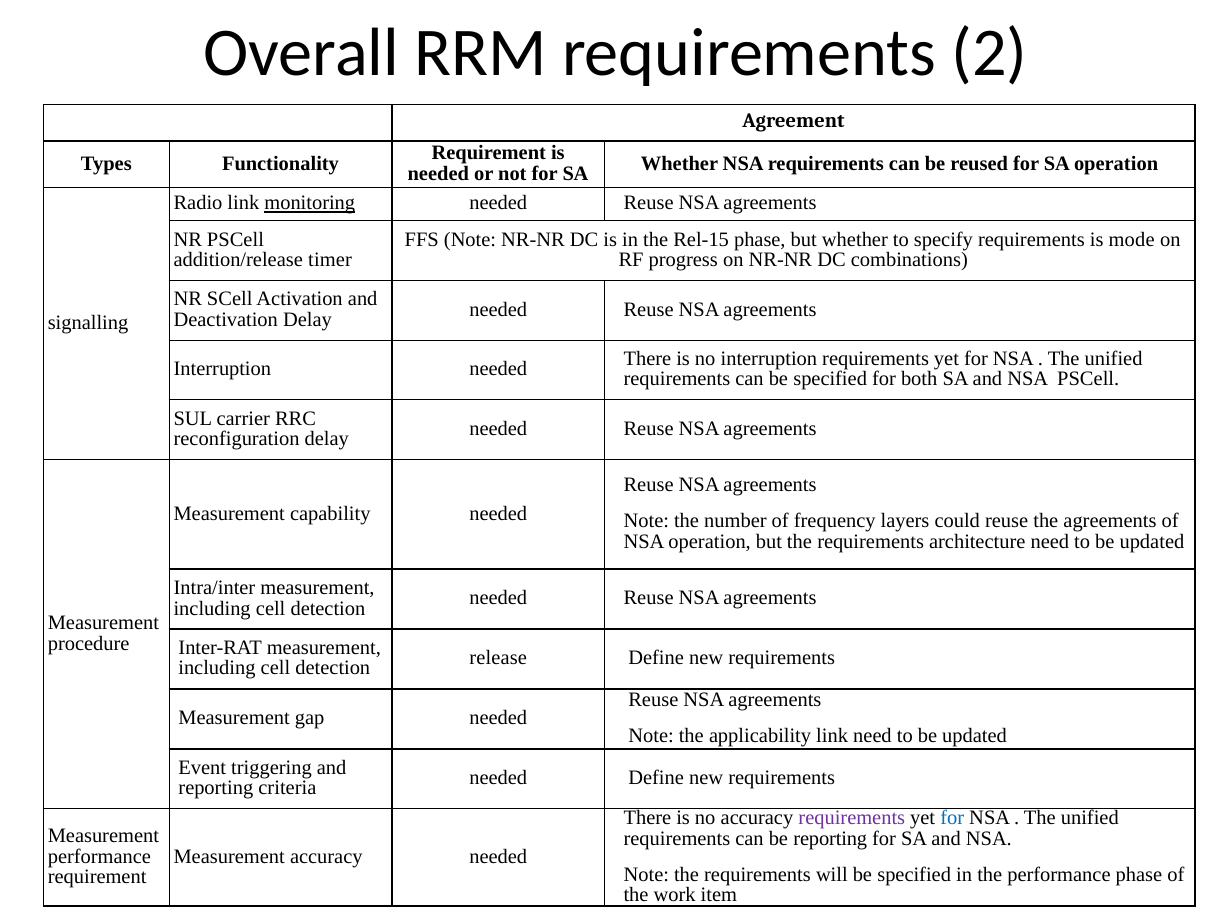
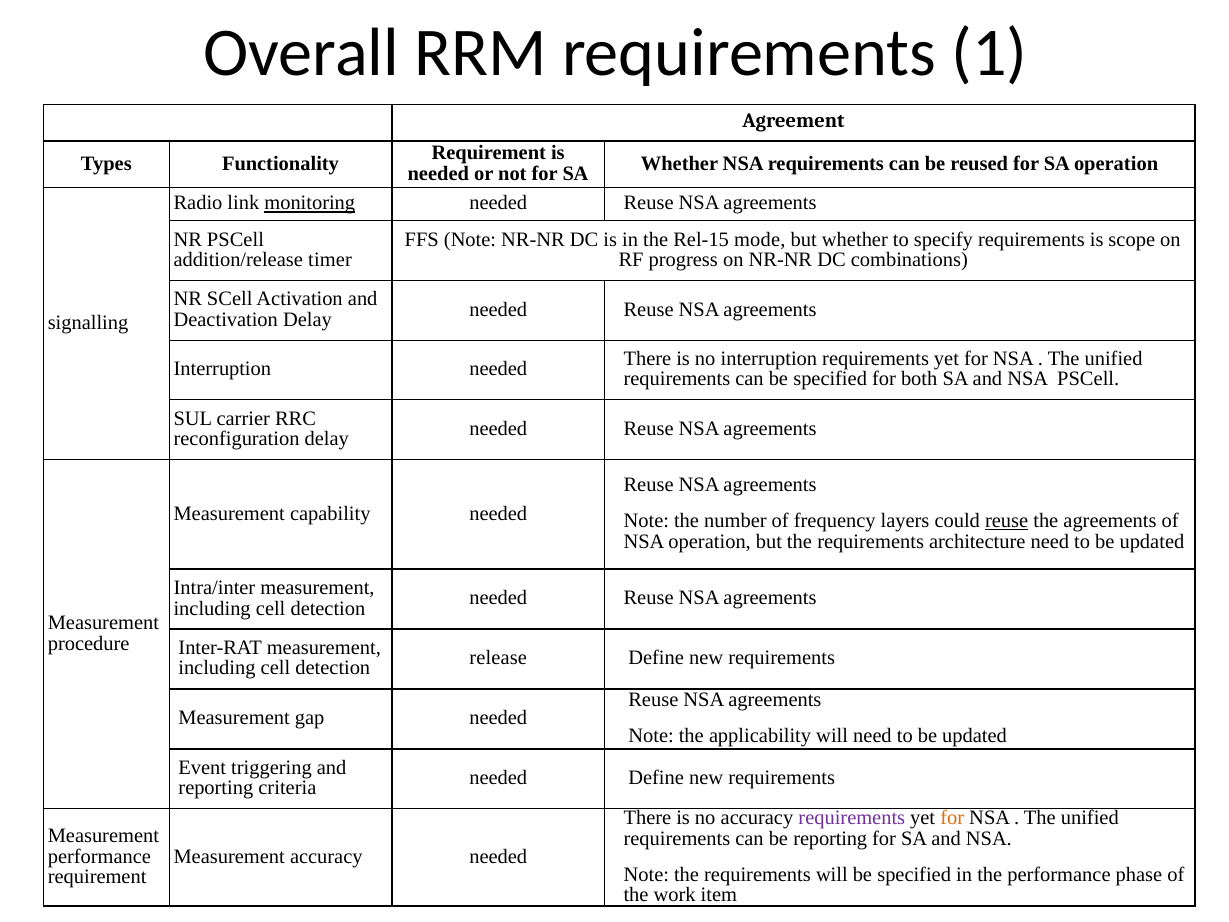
2: 2 -> 1
Rel-15 phase: phase -> mode
mode: mode -> scope
reuse at (1007, 521) underline: none -> present
applicability link: link -> will
for at (952, 818) colour: blue -> orange
